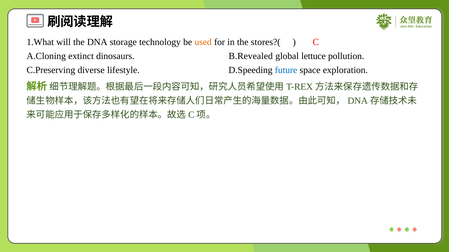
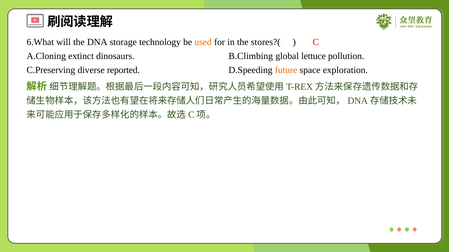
1.What: 1.What -> 6.What
B.Revealed: B.Revealed -> B.Climbing
lifestyle: lifestyle -> reported
future colour: blue -> orange
